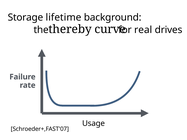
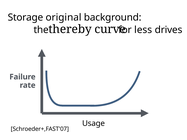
lifetime: lifetime -> original
real: real -> less
